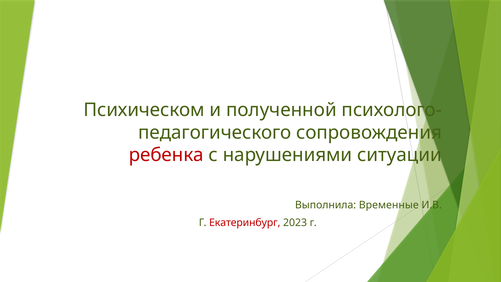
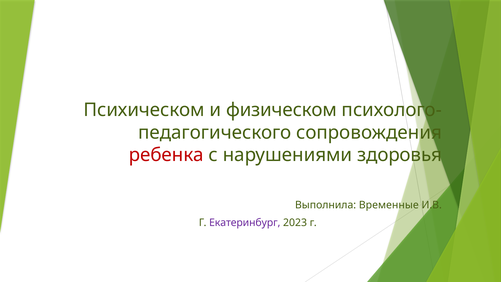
полученной: полученной -> физическом
ситуации: ситуации -> здоровья
Екатеринбург colour: red -> purple
